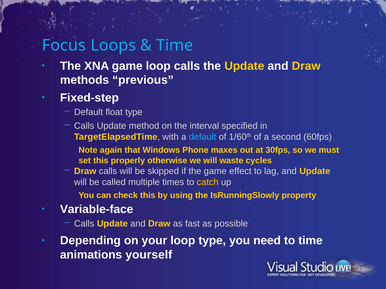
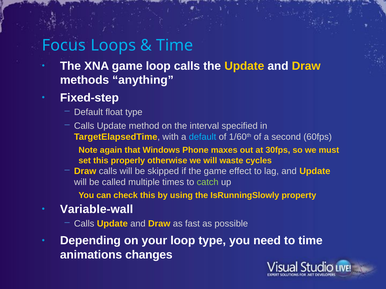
previous: previous -> anything
catch colour: yellow -> light green
Variable-face: Variable-face -> Variable-wall
yourself: yourself -> changes
